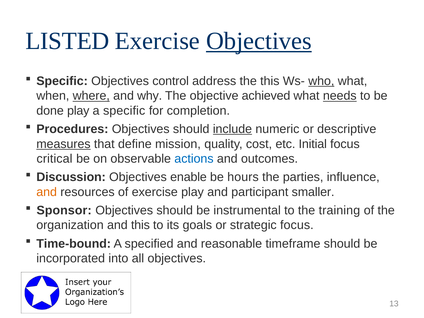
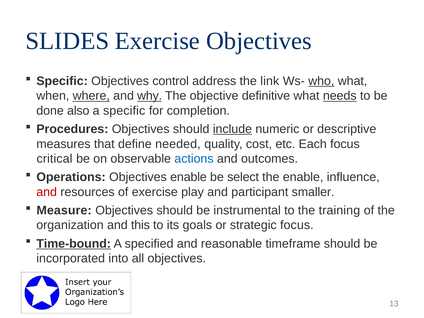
LISTED: LISTED -> SLIDES
Objectives at (259, 41) underline: present -> none
the this: this -> link
why underline: none -> present
achieved: achieved -> definitive
done play: play -> also
measures underline: present -> none
mission: mission -> needed
Initial: Initial -> Each
Discussion: Discussion -> Operations
hours: hours -> select
the parties: parties -> enable
and at (47, 192) colour: orange -> red
Sponsor: Sponsor -> Measure
Time-bound underline: none -> present
